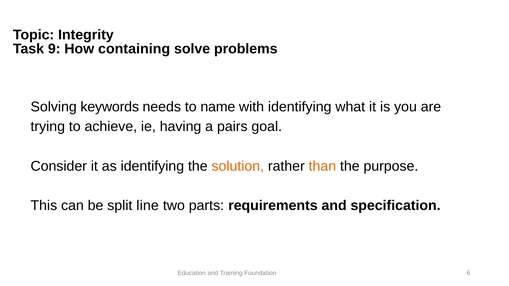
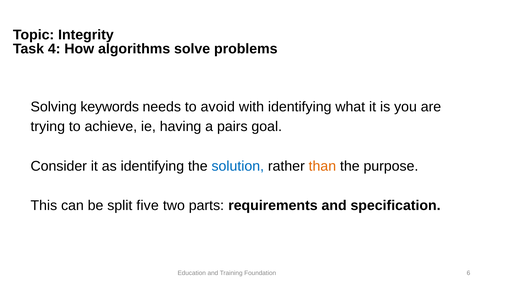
9: 9 -> 4
containing: containing -> algorithms
name: name -> avoid
solution colour: orange -> blue
line: line -> five
